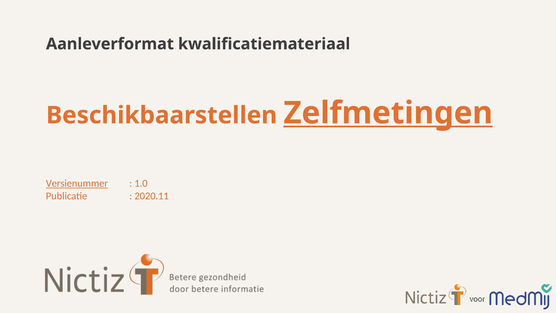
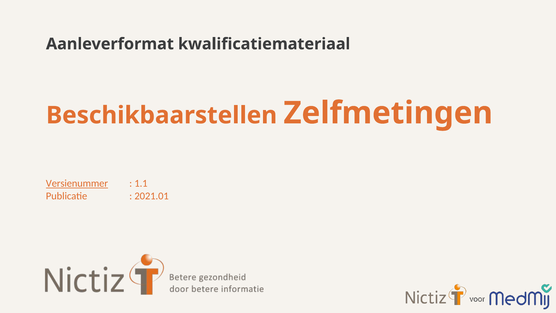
Zelfmetingen underline: present -> none
1.0: 1.0 -> 1.1
2020.11: 2020.11 -> 2021.01
